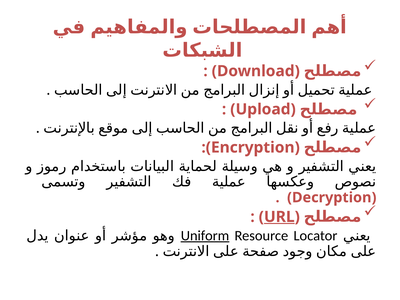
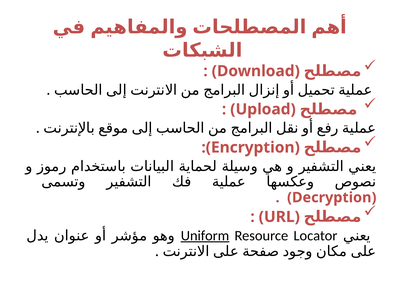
URL underline: present -> none
